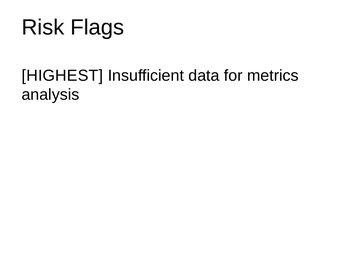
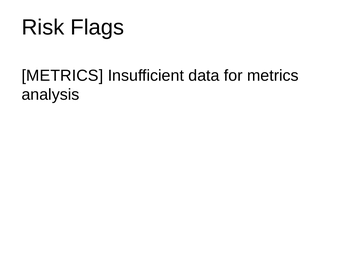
HIGHEST at (62, 75): HIGHEST -> METRICS
